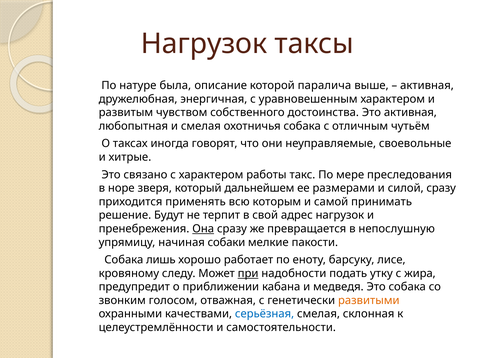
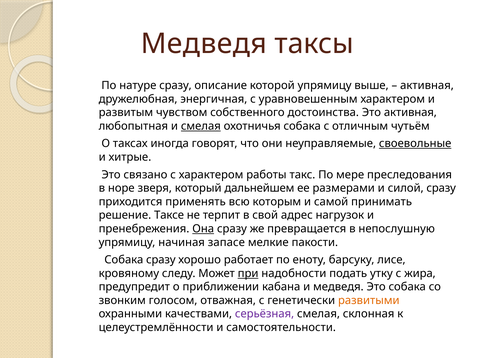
Нагрузок at (204, 44): Нагрузок -> Медведя
натуре была: была -> сразу
которой паралича: паралича -> упрямицу
смелая at (201, 126) underline: none -> present
своевольные underline: none -> present
Будут: Будут -> Таксе
собаки: собаки -> запасе
Собака лишь: лишь -> сразу
серьёзная colour: blue -> purple
